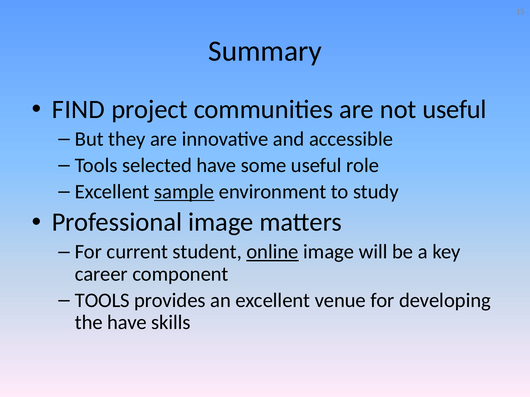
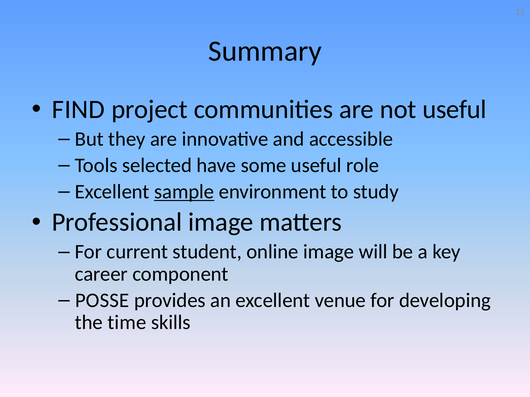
online underline: present -> none
TOOLS at (102, 301): TOOLS -> POSSE
the have: have -> time
